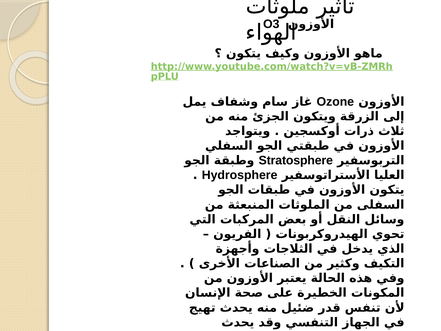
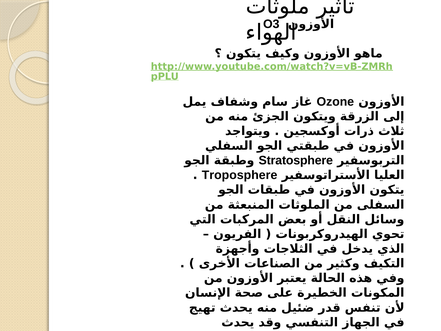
Hydrosphere: Hydrosphere -> Troposphere
